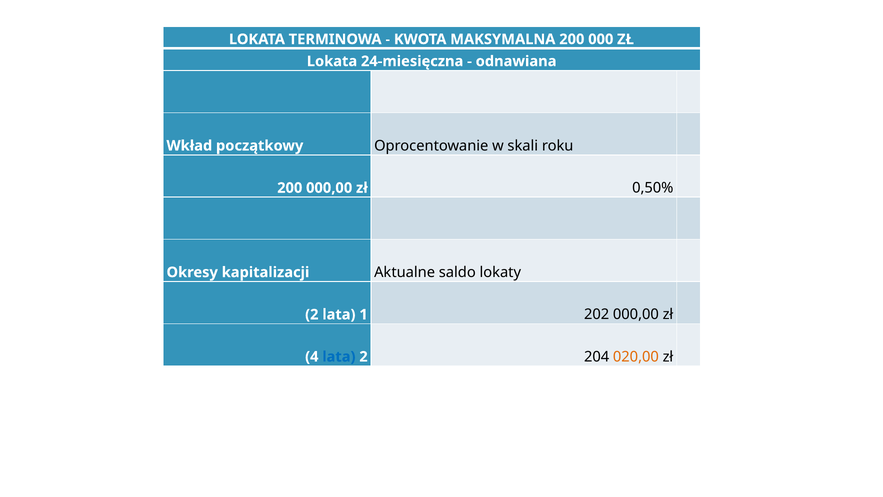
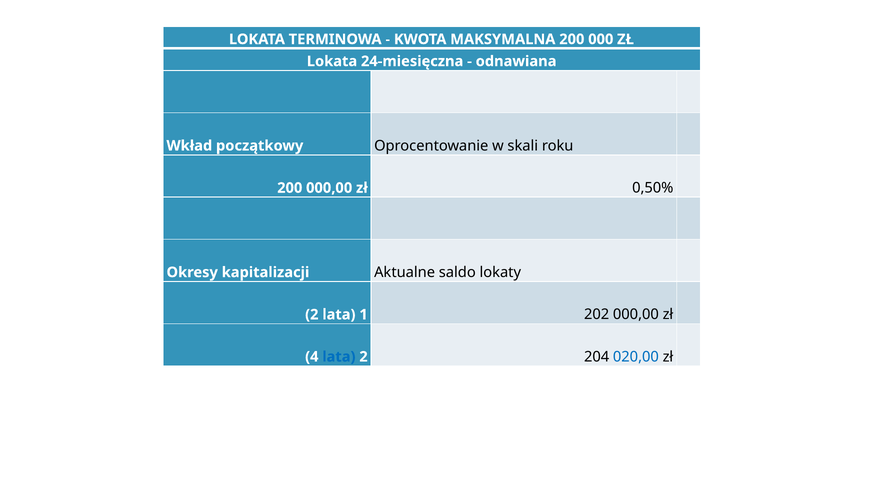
020,00 colour: orange -> blue
